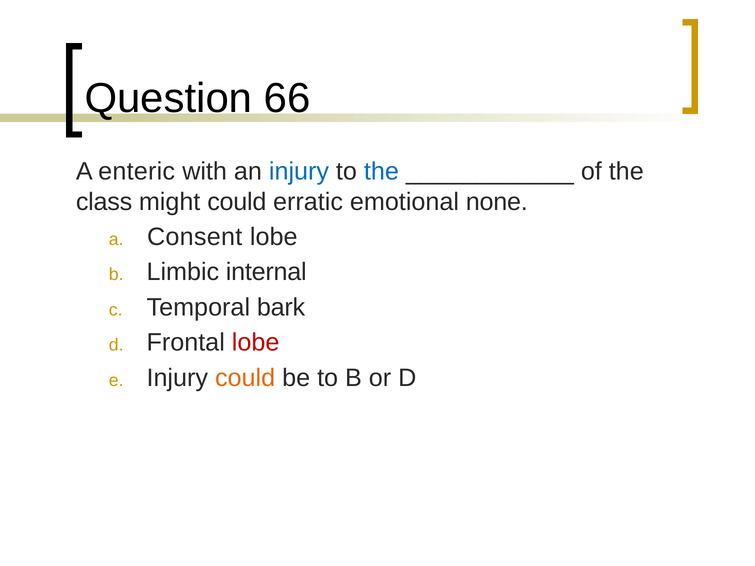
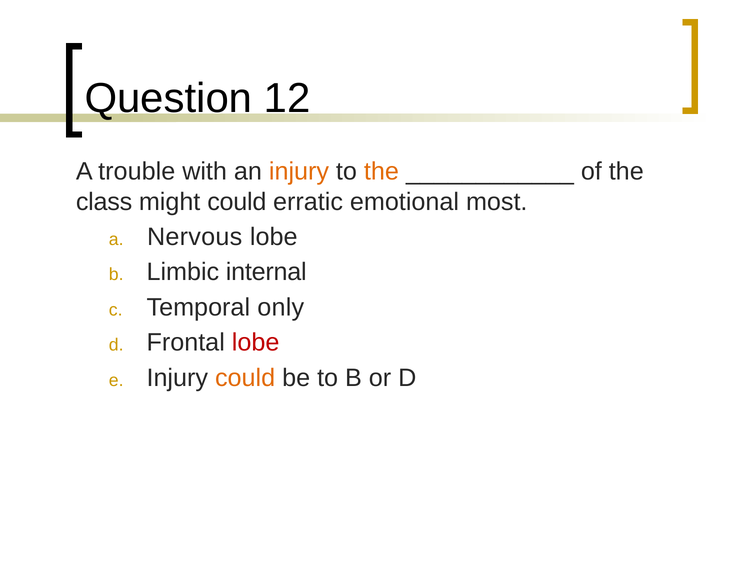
66: 66 -> 12
enteric: enteric -> trouble
injury at (299, 172) colour: blue -> orange
the at (381, 172) colour: blue -> orange
none: none -> most
Consent: Consent -> Nervous
bark: bark -> only
